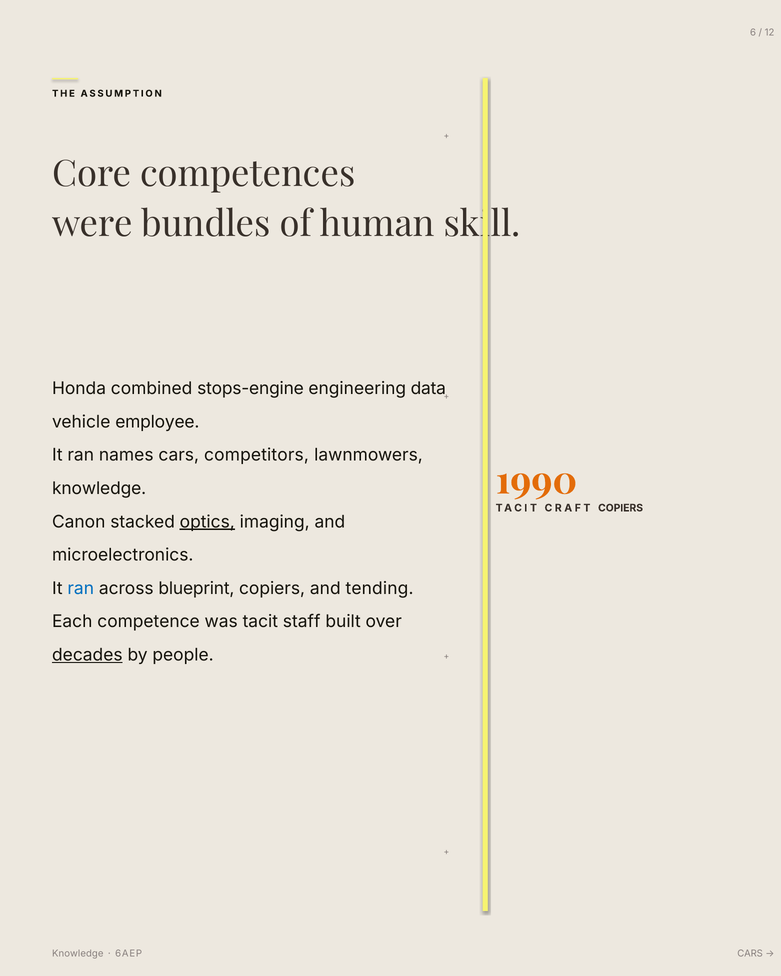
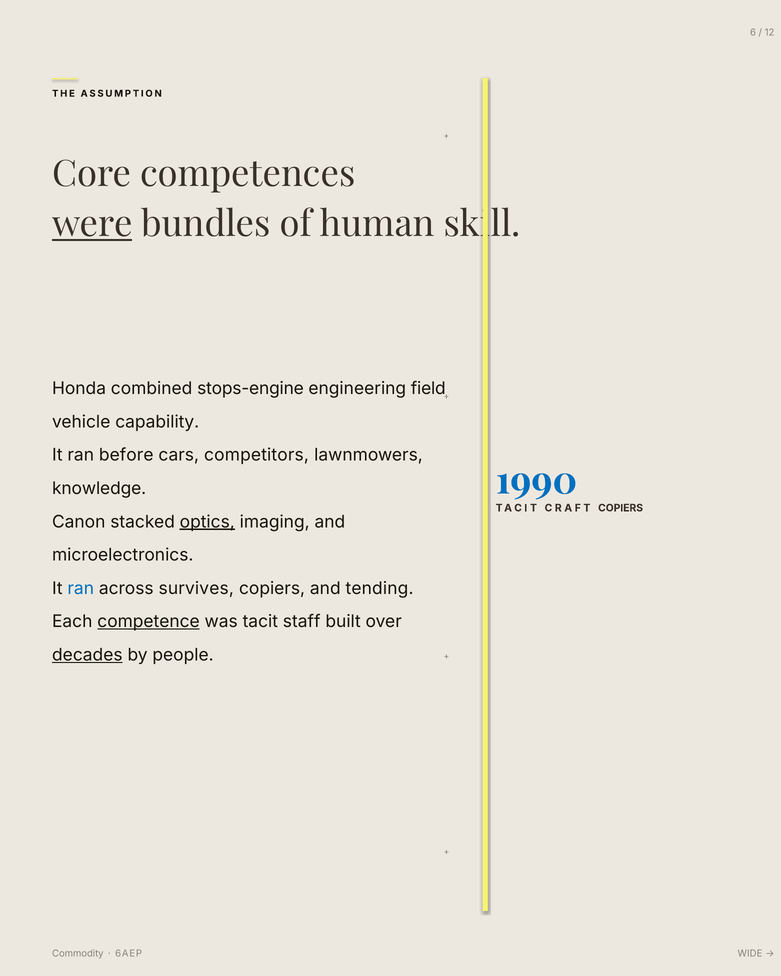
were underline: none -> present
data: data -> field
employee: employee -> capability
names: names -> before
1990 colour: orange -> blue
blueprint: blueprint -> survives
competence underline: none -> present
Knowledge at (78, 954): Knowledge -> Commodity
6AEP CARS: CARS -> WIDE
